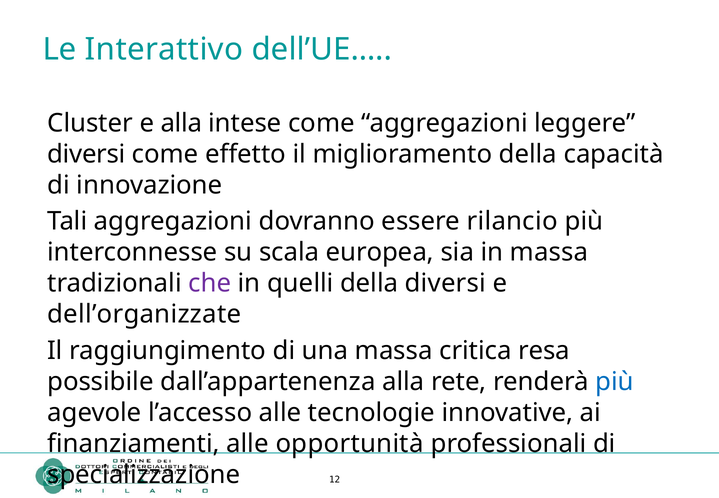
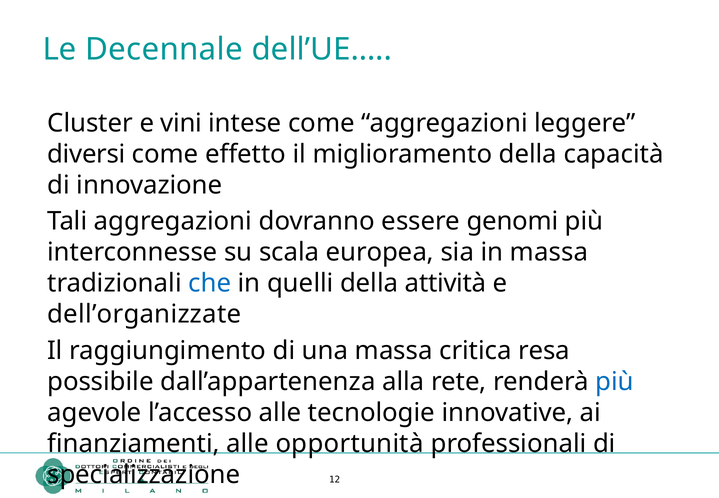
Interattivo: Interattivo -> Decennale
e alla: alla -> vini
rilancio: rilancio -> genomi
che colour: purple -> blue
della diversi: diversi -> attività
